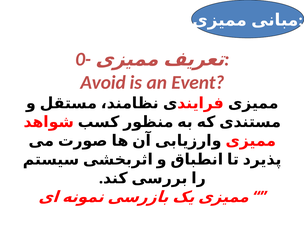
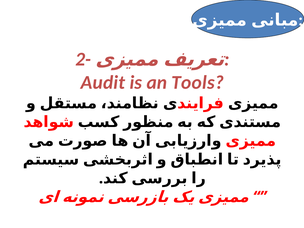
0-: 0- -> 2-
Avoid: Avoid -> Audit
Event: Event -> Tools
